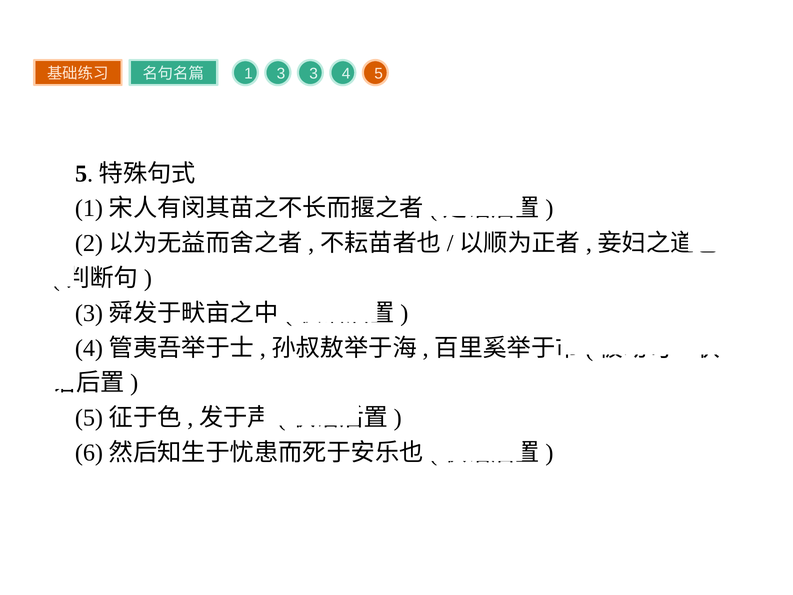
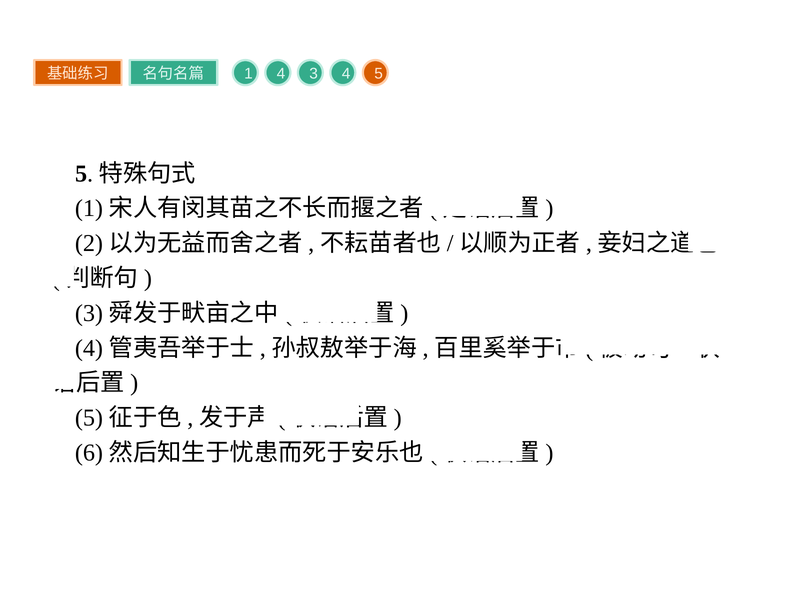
1 3: 3 -> 4
